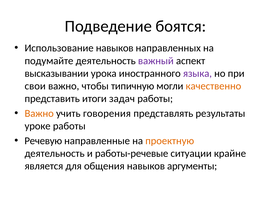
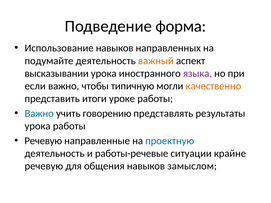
боятся: боятся -> форма
важный colour: purple -> orange
свои: свои -> если
задач: задач -> уроке
Важно at (39, 114) colour: orange -> blue
говорения: говорения -> говорению
уроке at (38, 126): уроке -> урока
проектную colour: orange -> blue
является at (44, 166): является -> речевую
аргументы: аргументы -> замыслом
